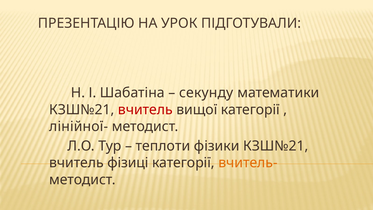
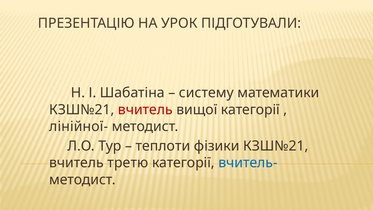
секунду: секунду -> систему
фізиці: фізиці -> третю
вчитель- colour: orange -> blue
